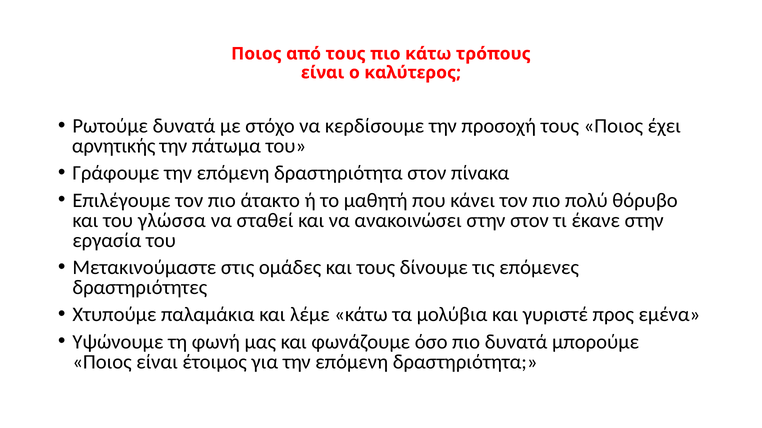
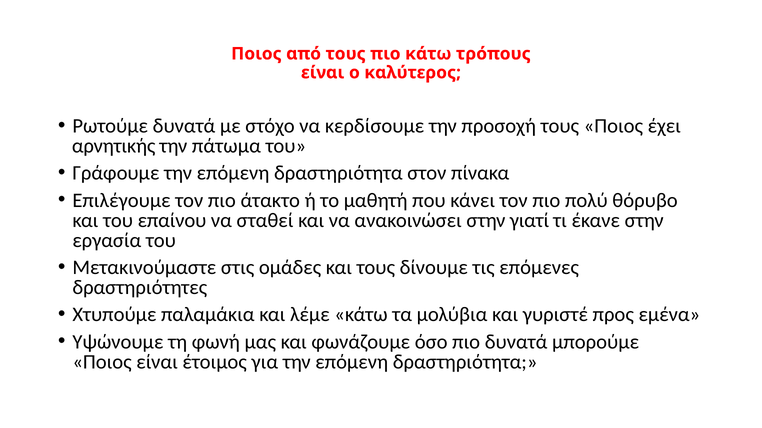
γλώσσα: γλώσσα -> επαίνου
στην στον: στον -> γιατί
